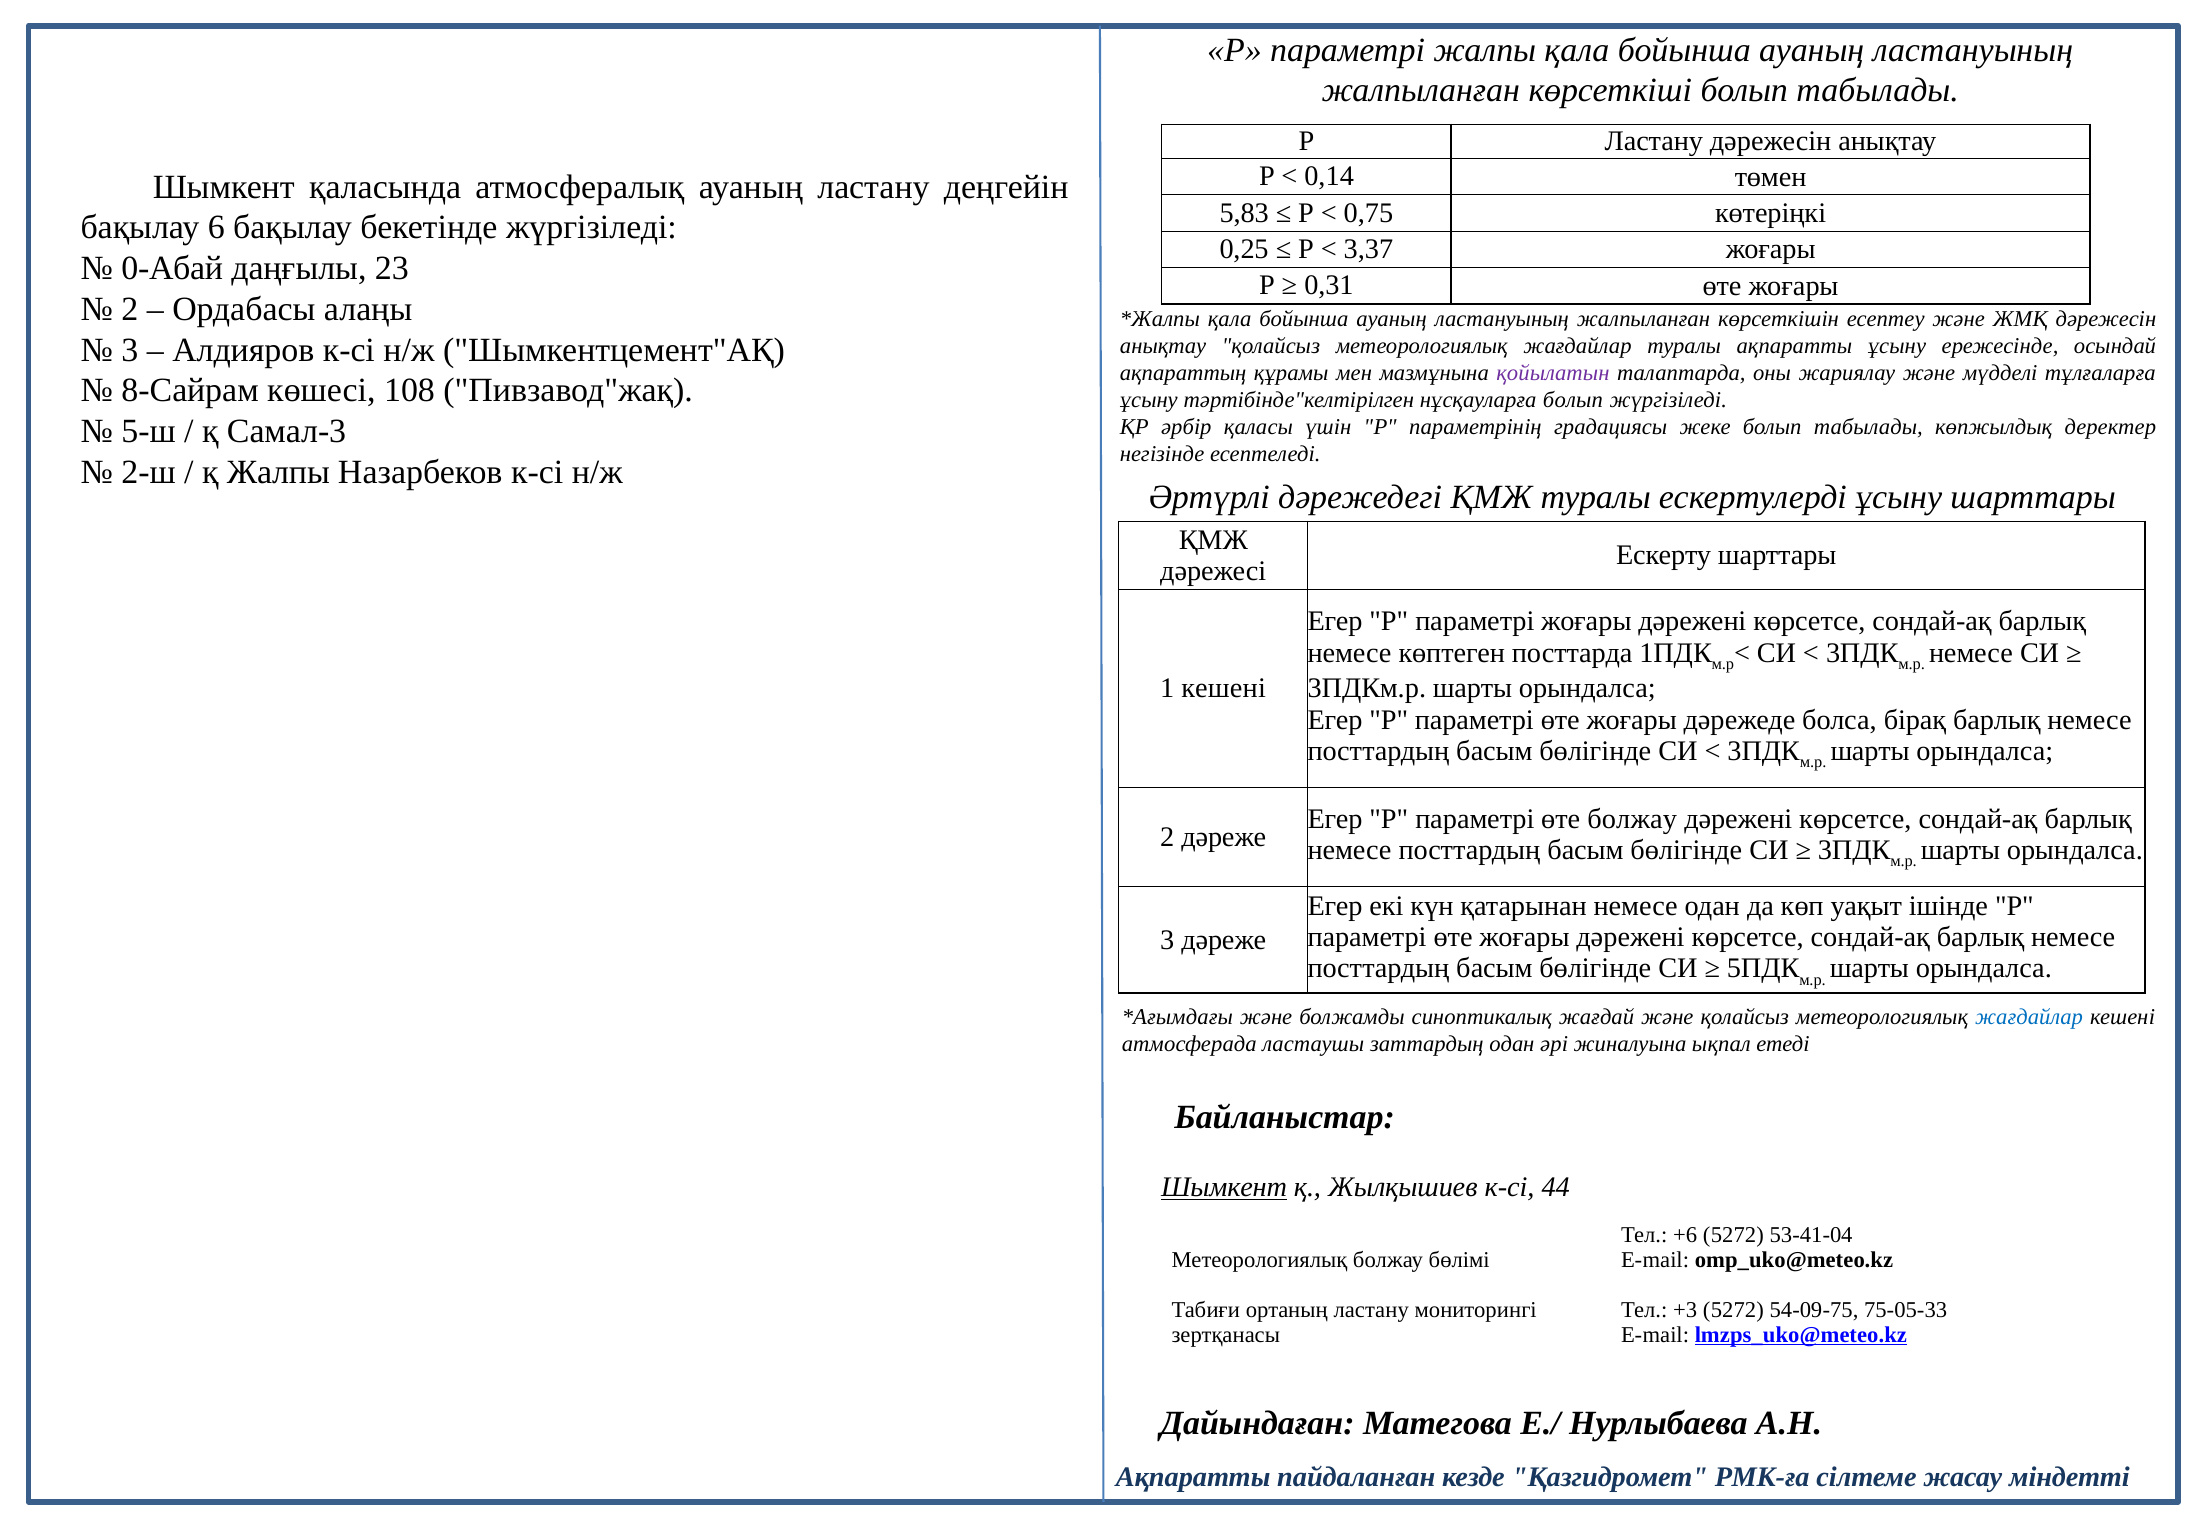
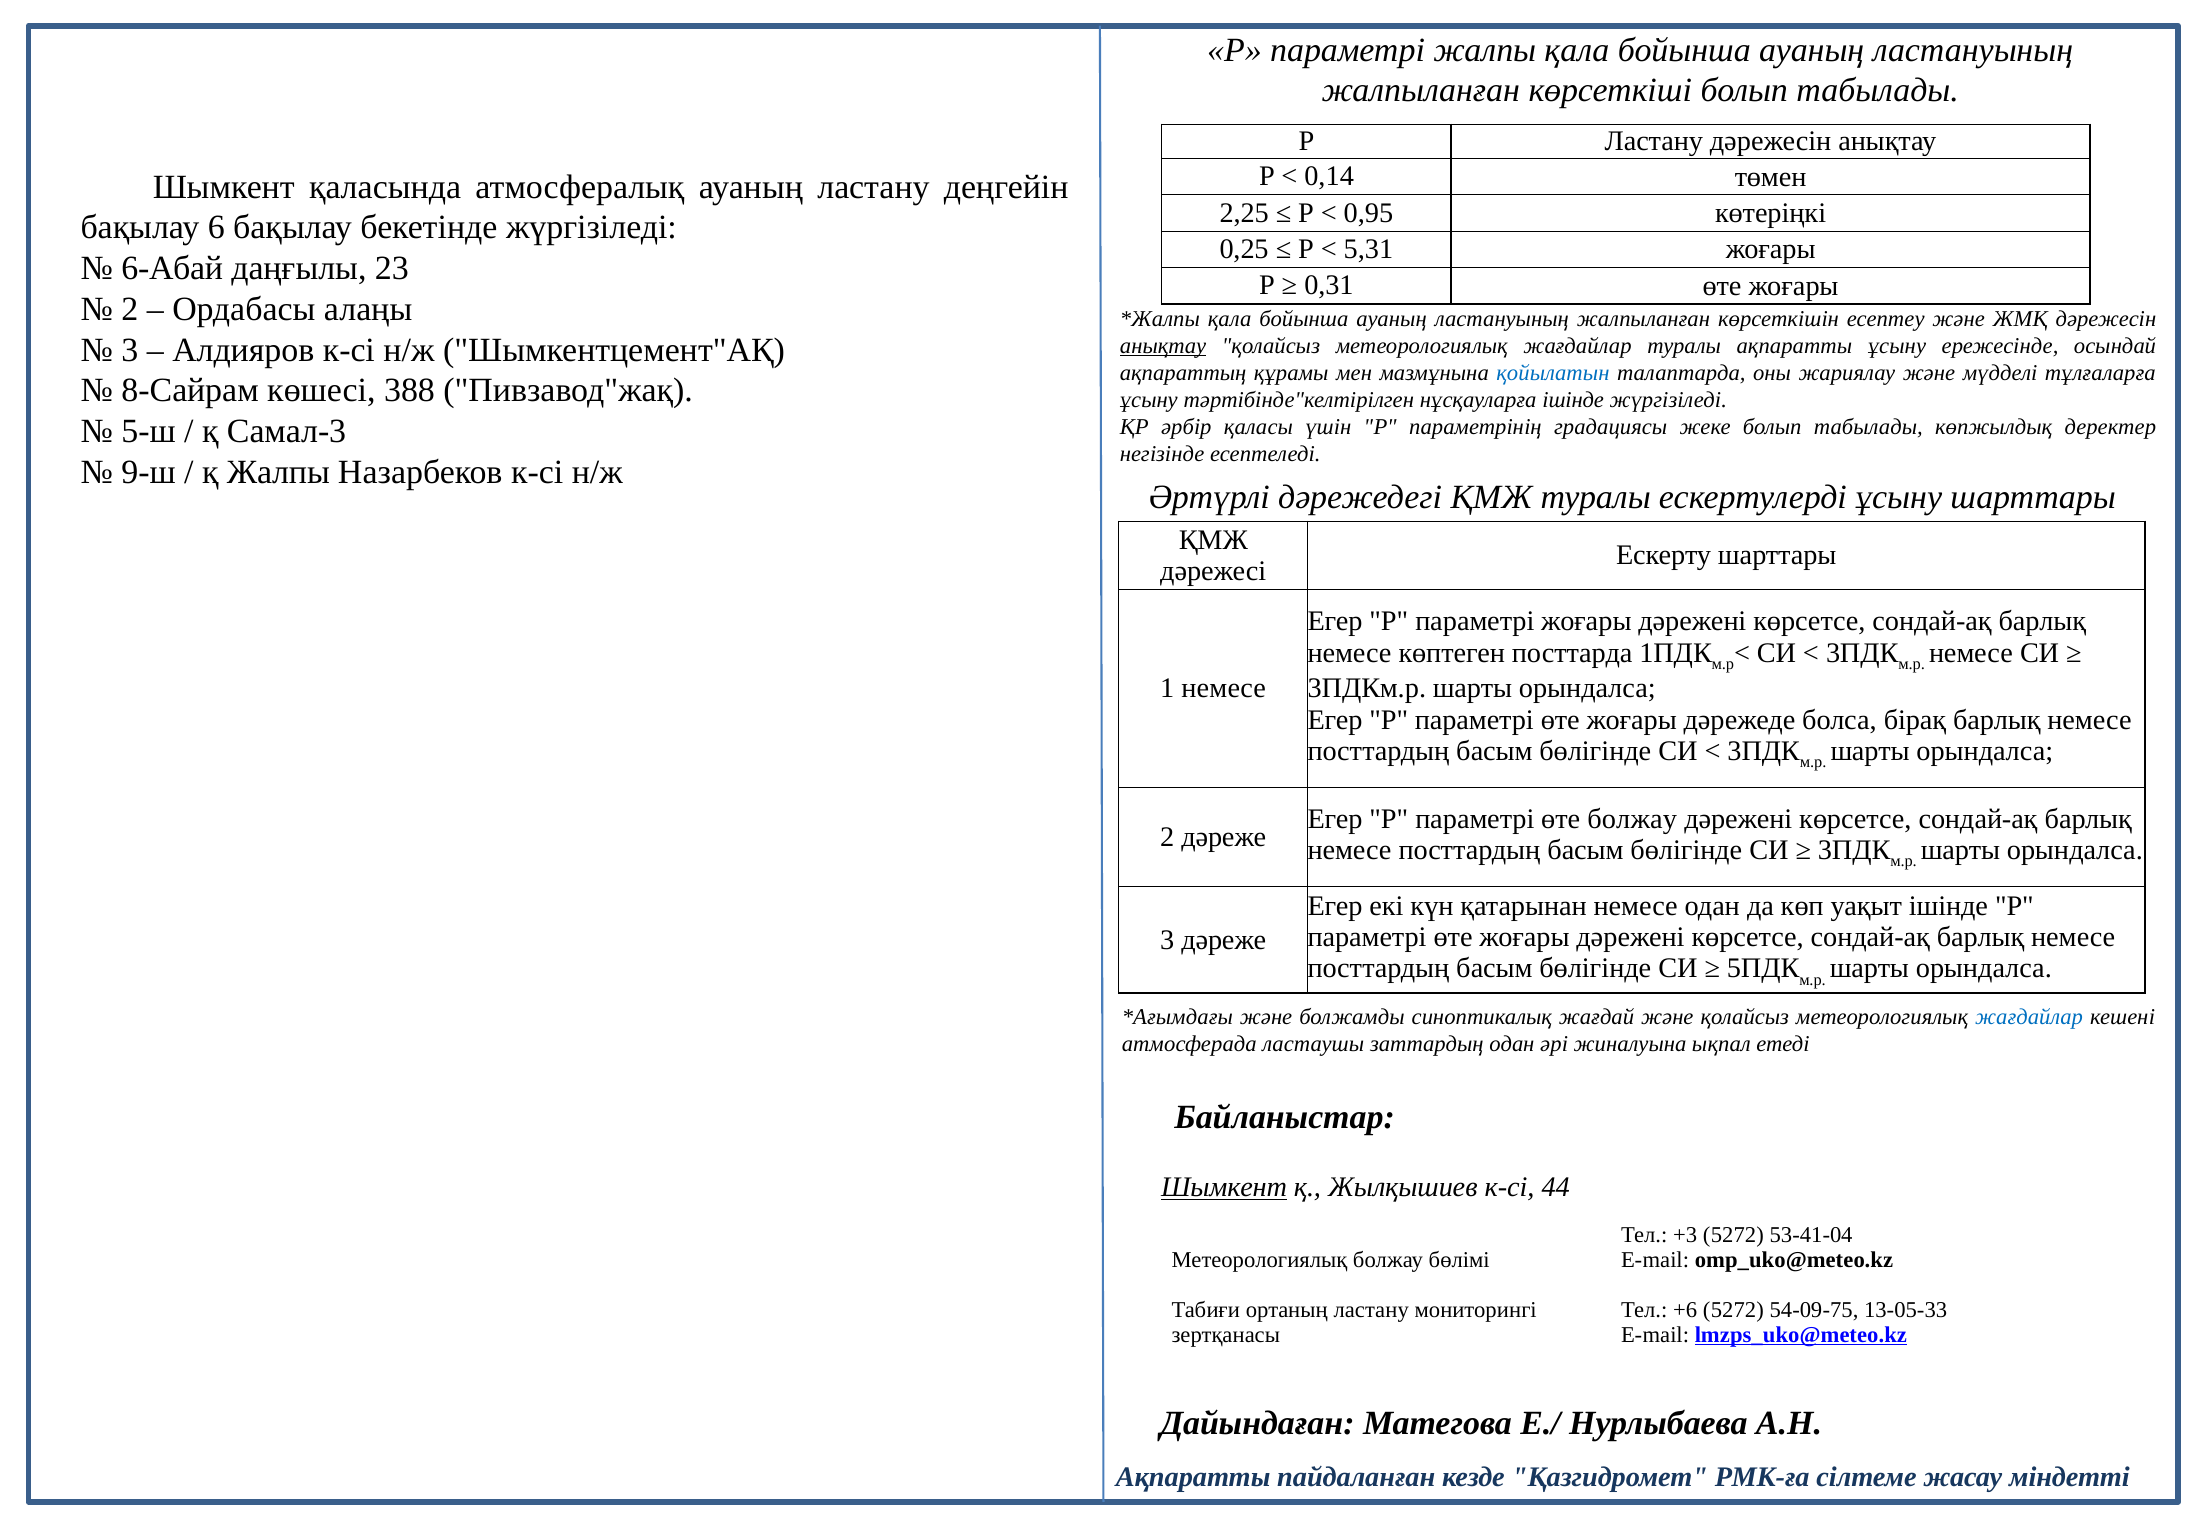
5,83: 5,83 -> 2,25
0,75: 0,75 -> 0,95
3,37: 3,37 -> 5,31
0-Абай: 0-Абай -> 6-Абай
анықтау at (1163, 346) underline: none -> present
қойылатын colour: purple -> blue
108: 108 -> 388
нұсқауларға болып: болып -> ішінде
2-ш: 2-ш -> 9-ш
1 кешені: кешені -> немесе
+6: +6 -> +3
+3: +3 -> +6
75-05-33: 75-05-33 -> 13-05-33
